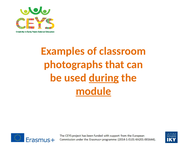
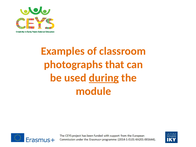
module underline: present -> none
